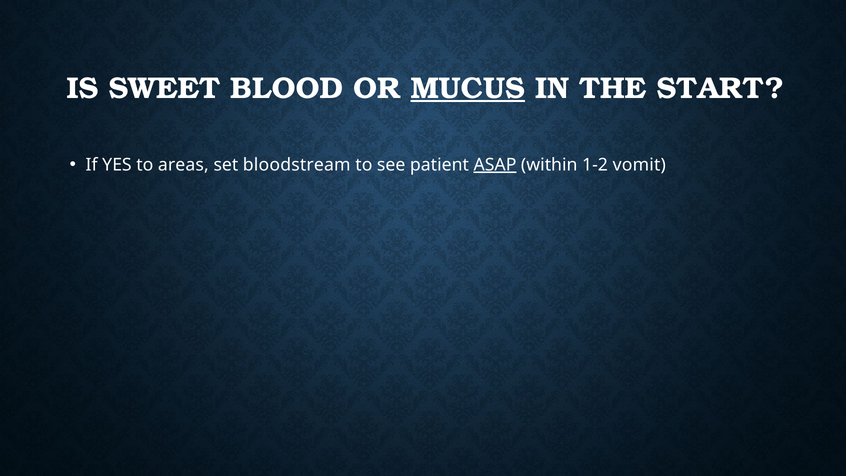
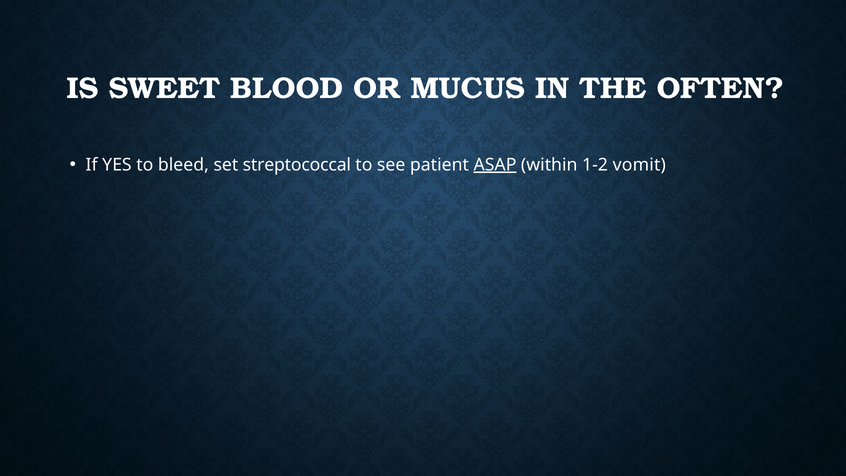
MUCUS underline: present -> none
START: START -> OFTEN
areas: areas -> bleed
bloodstream: bloodstream -> streptococcal
